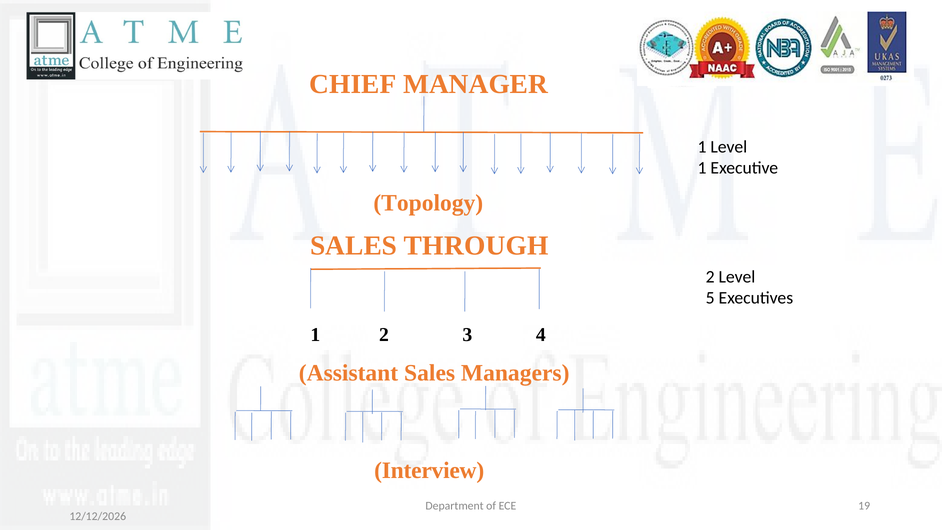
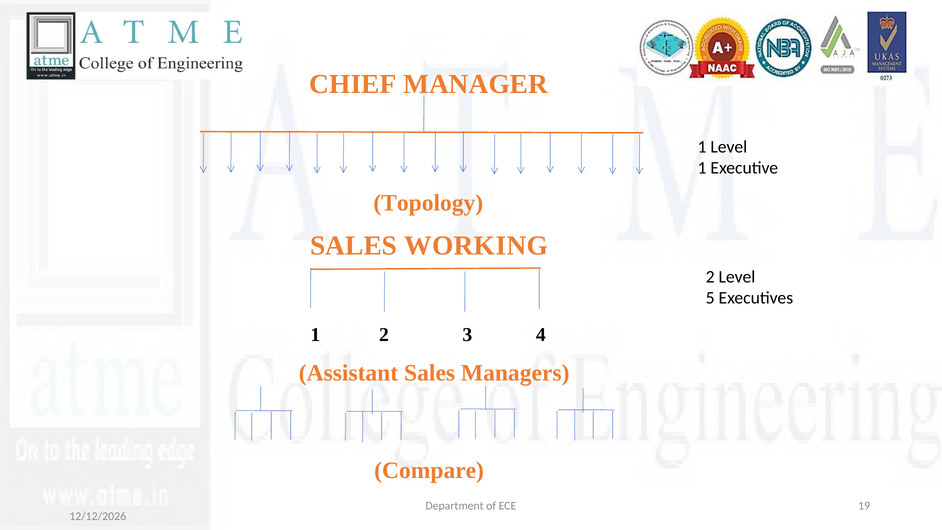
THROUGH: THROUGH -> WORKING
Interview: Interview -> Compare
